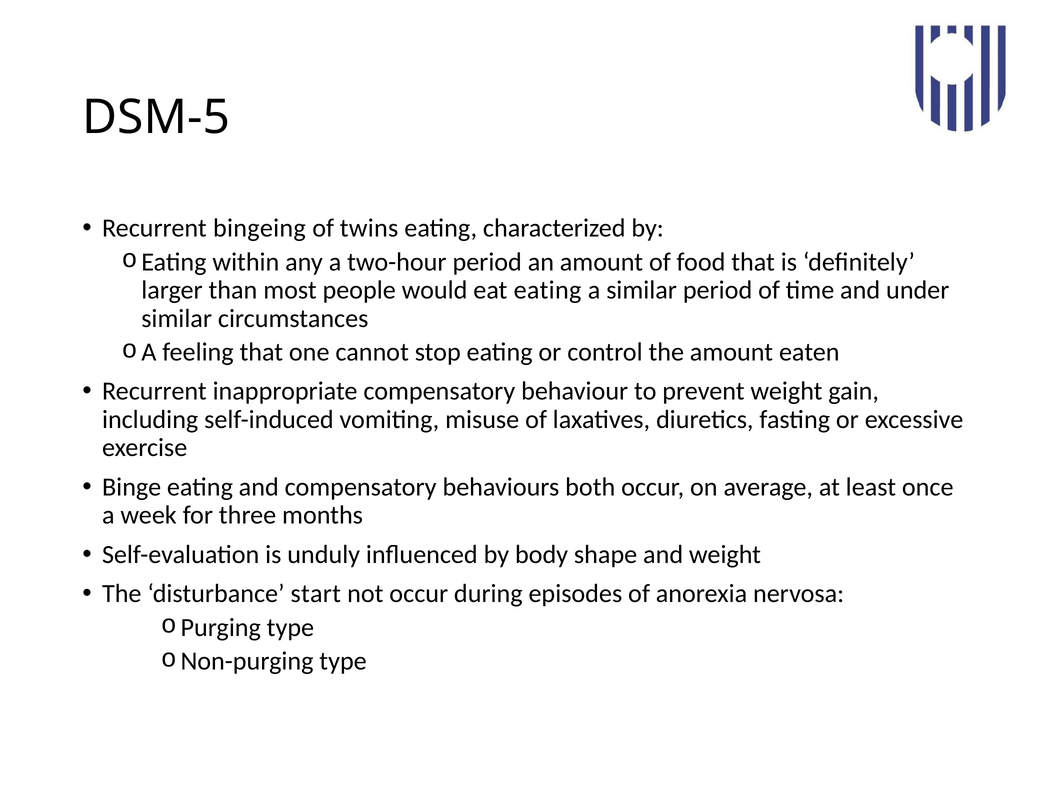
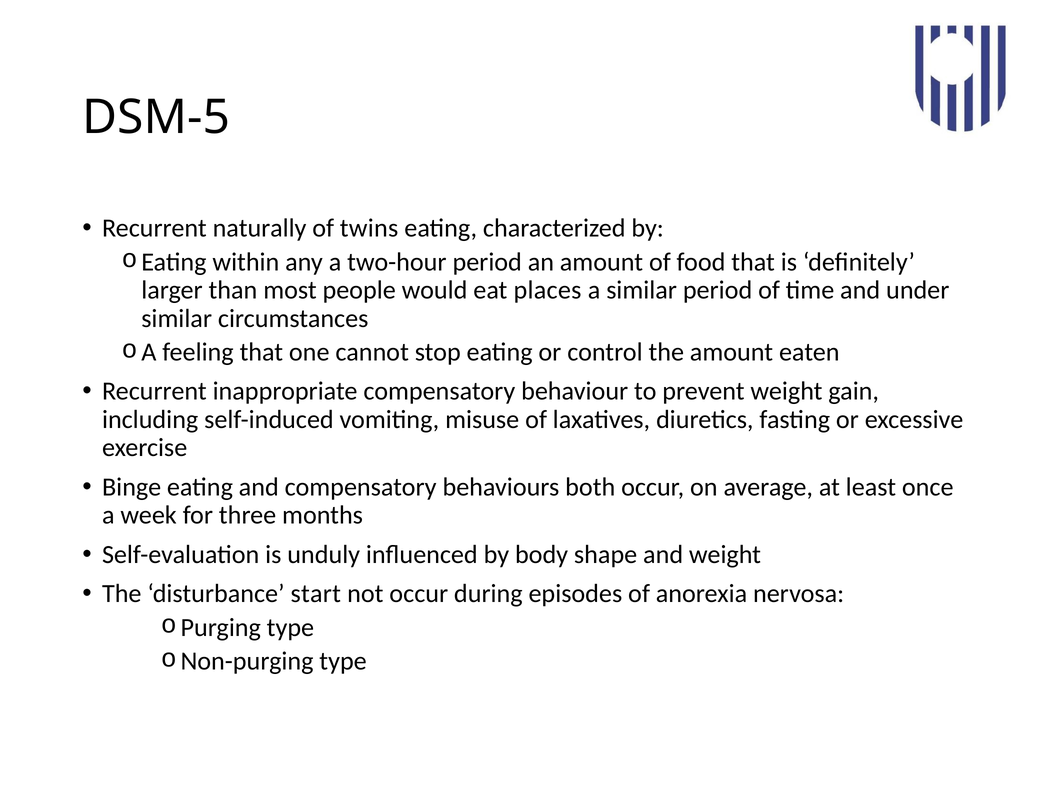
bingeing: bingeing -> naturally
eat eating: eating -> places
